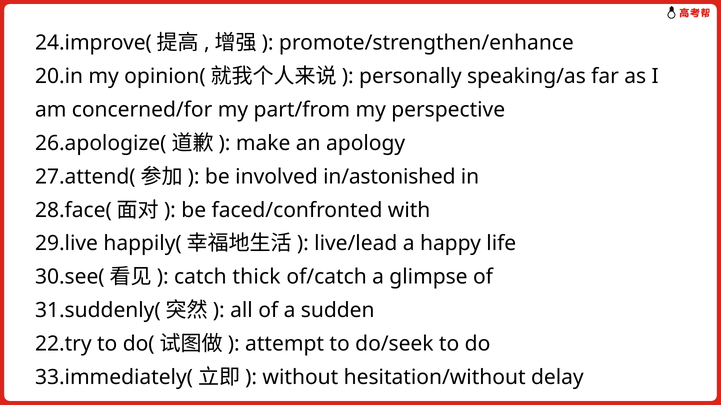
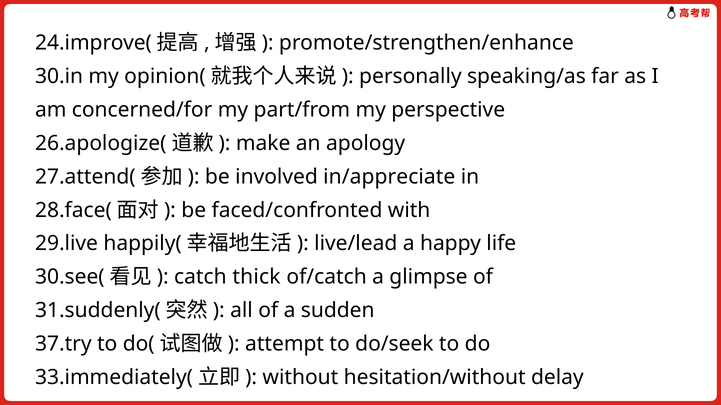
20.in: 20.in -> 30.in
in/astonished: in/astonished -> in/appreciate
22.try: 22.try -> 37.try
